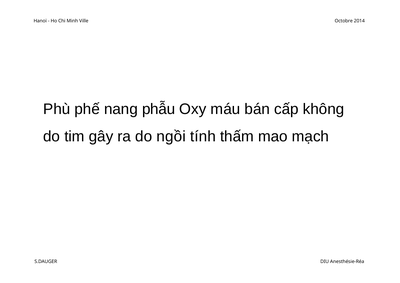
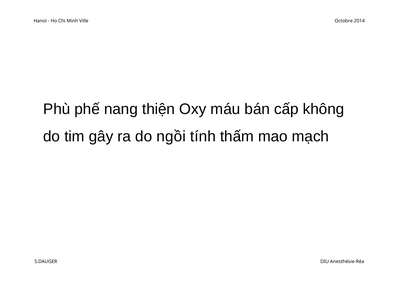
phẫu: phẫu -> thiện
